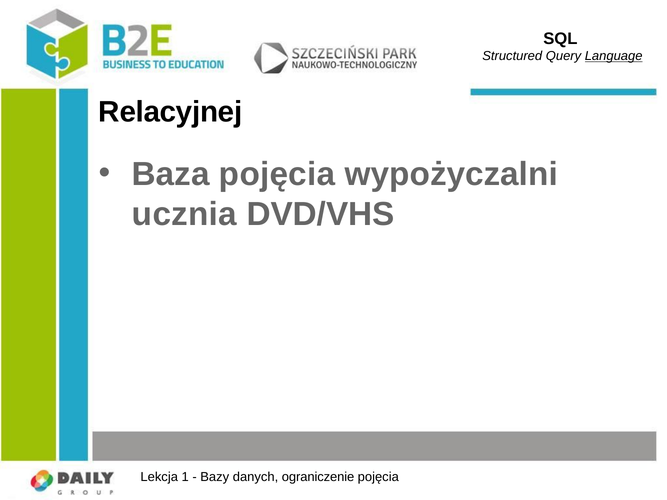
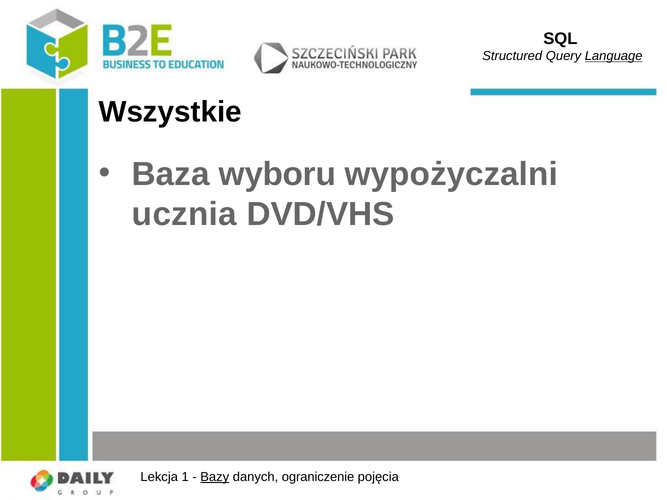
Relacyjnej: Relacyjnej -> Wszystkie
Baza pojęcia: pojęcia -> wyboru
Bazy underline: none -> present
